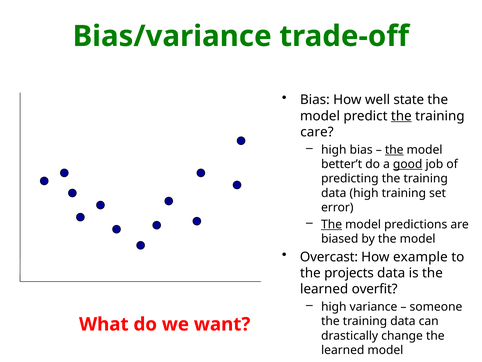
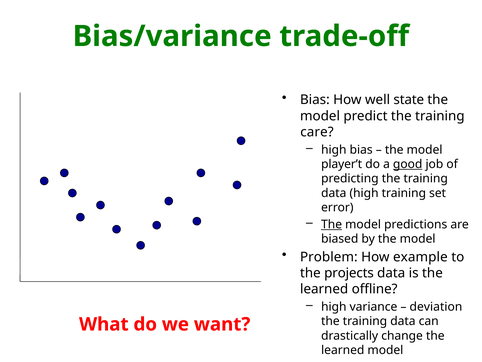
the at (401, 116) underline: present -> none
the at (394, 149) underline: present -> none
better’t: better’t -> player’t
Overcast: Overcast -> Problem
overfit: overfit -> offline
someone: someone -> deviation
